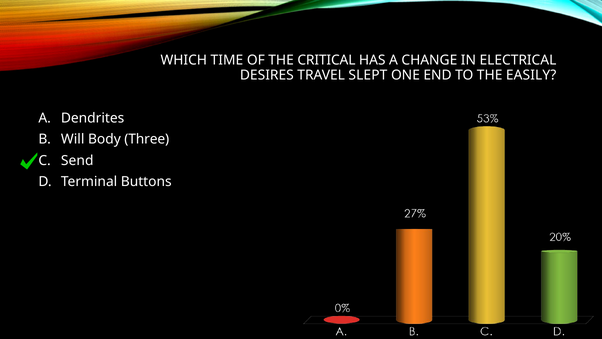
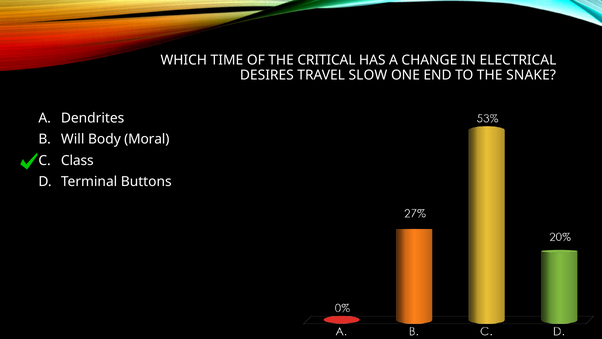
SLEPT: SLEPT -> SLOW
EASILY: EASILY -> SNAKE
Three: Three -> Moral
Send: Send -> Class
